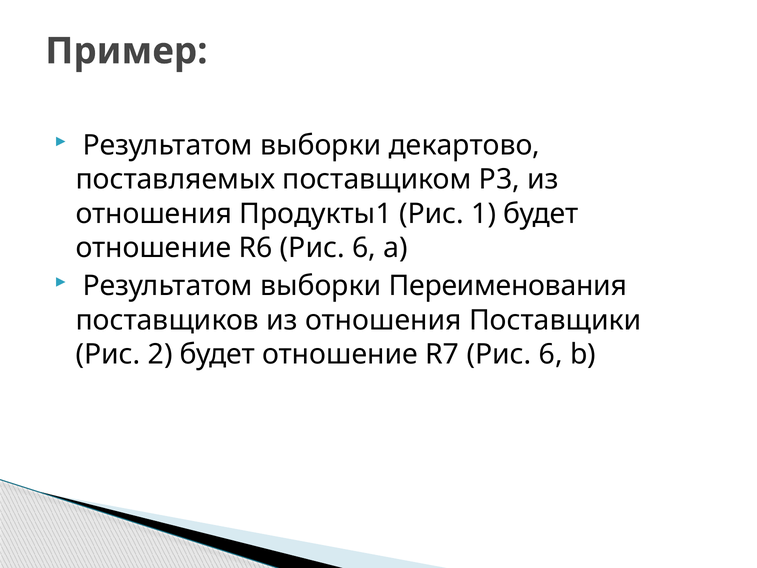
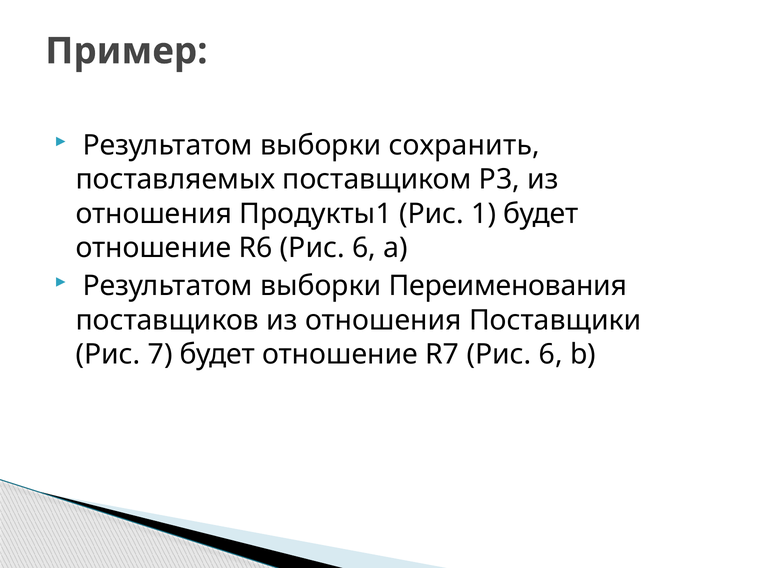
декартово: декартово -> сохранить
2: 2 -> 7
